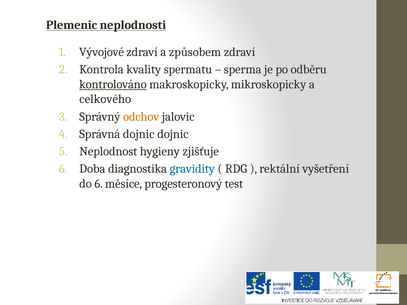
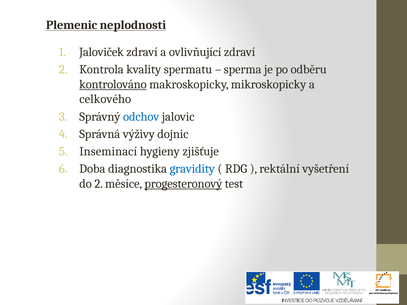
Vývojové: Vývojové -> Jaloviček
způsobem: způsobem -> ovlivňující
odchov colour: orange -> blue
Správná dojnic: dojnic -> výživy
Neplodnost: Neplodnost -> Inseminací
do 6: 6 -> 2
progesteronový underline: none -> present
